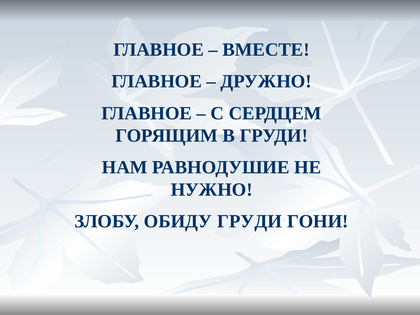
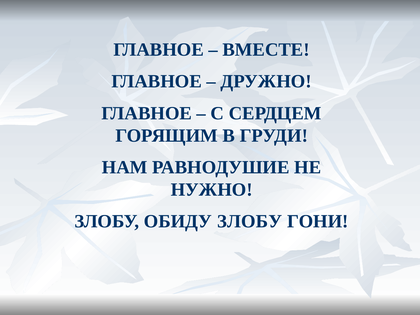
ОБИДУ ГРУДИ: ГРУДИ -> ЗЛОБУ
